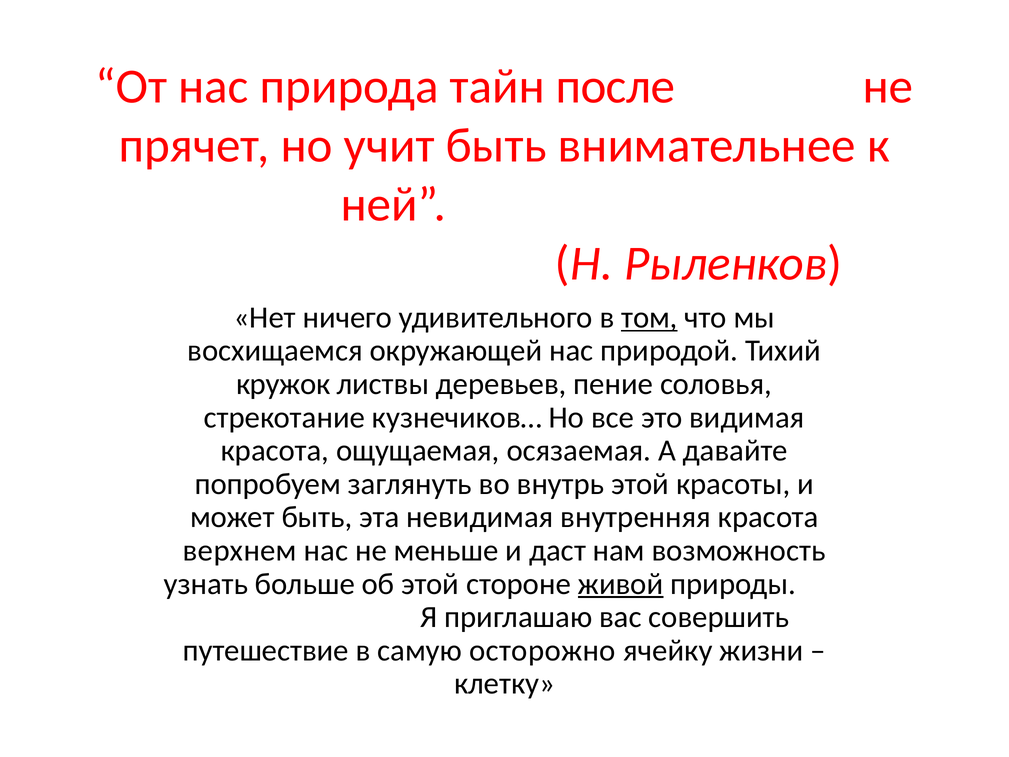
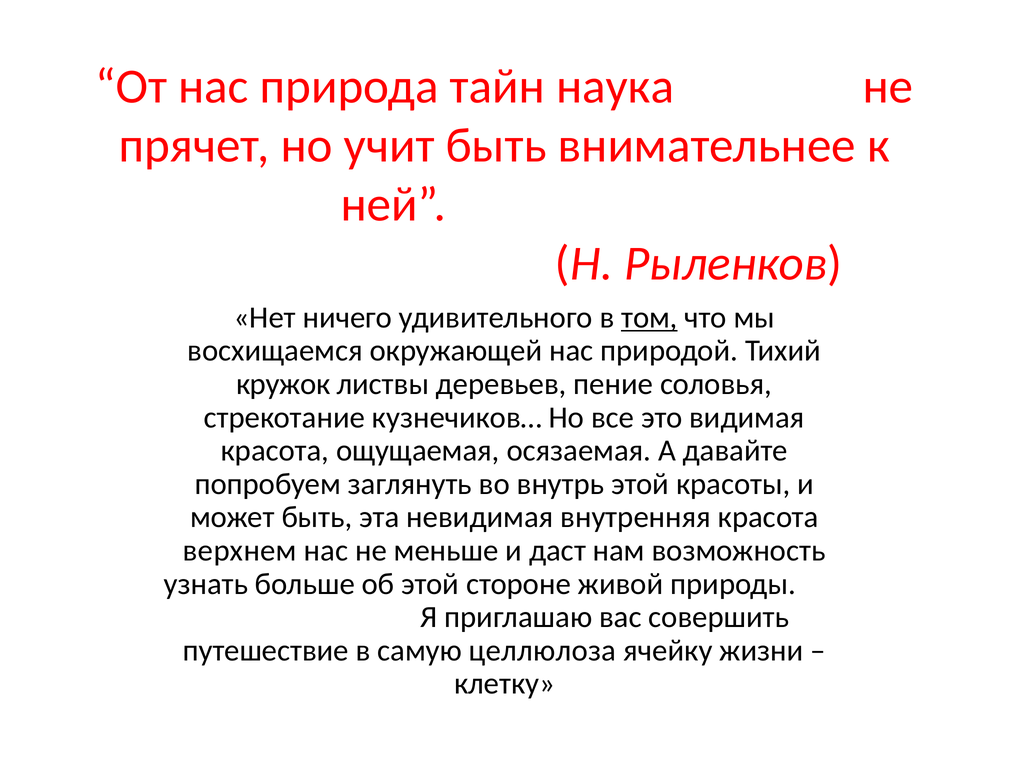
после: после -> наука
живой underline: present -> none
осторожно: осторожно -> целлюлоза
